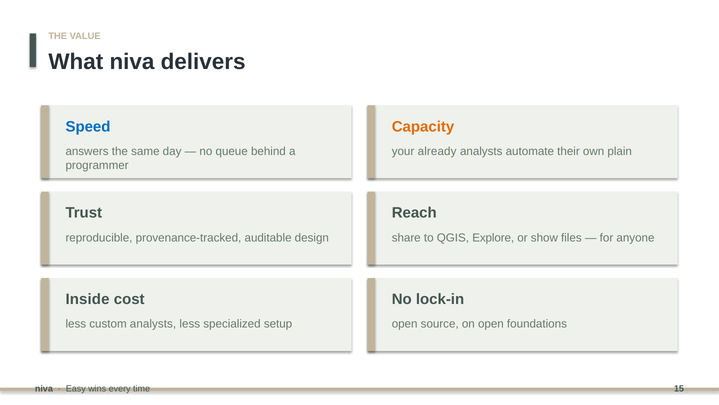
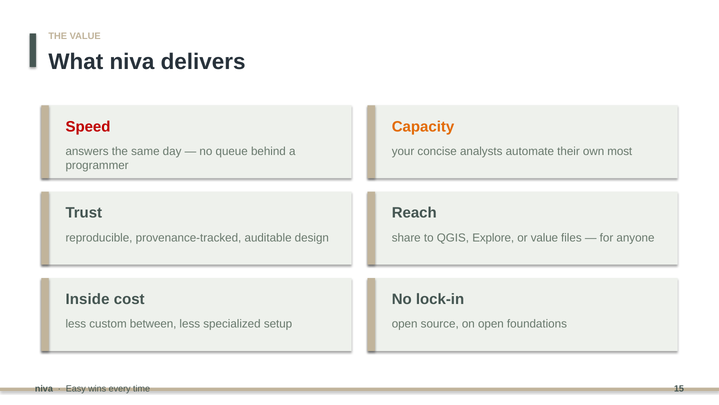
Speed colour: blue -> red
already: already -> concise
plain: plain -> most
or show: show -> value
custom analysts: analysts -> between
